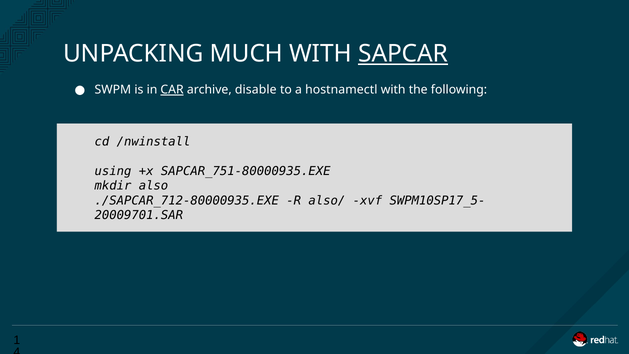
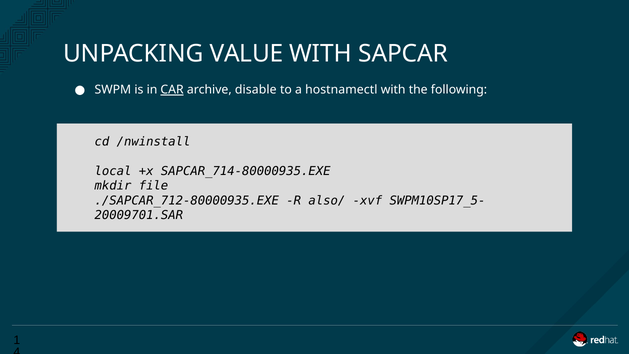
MUCH: MUCH -> VALUE
SAPCAR underline: present -> none
using: using -> local
SAPCAR_751-80000935.EXE: SAPCAR_751-80000935.EXE -> SAPCAR_714-80000935.EXE
also: also -> file
